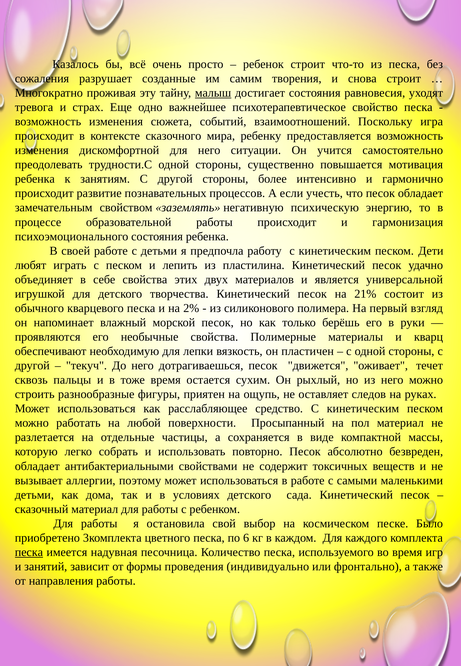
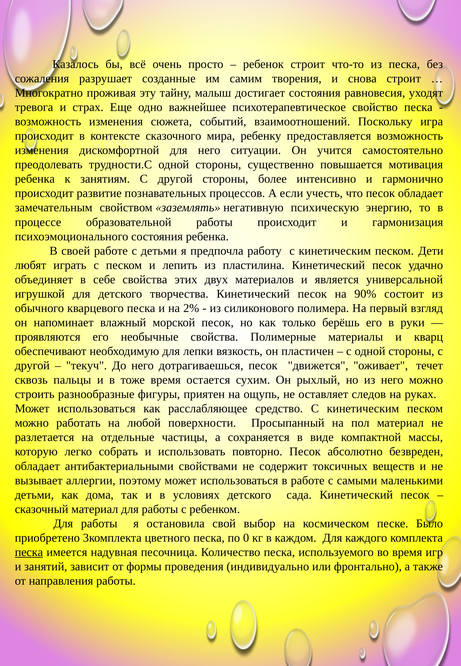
малыш underline: present -> none
21%: 21% -> 90%
6: 6 -> 0
